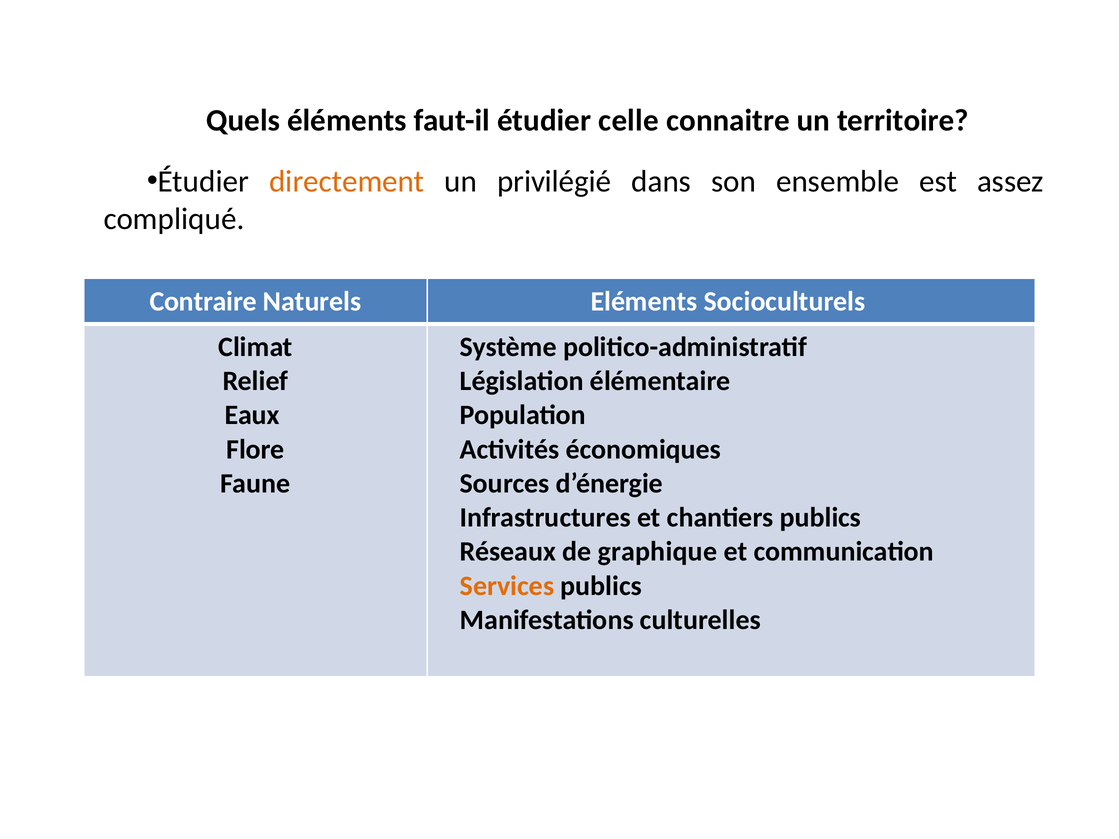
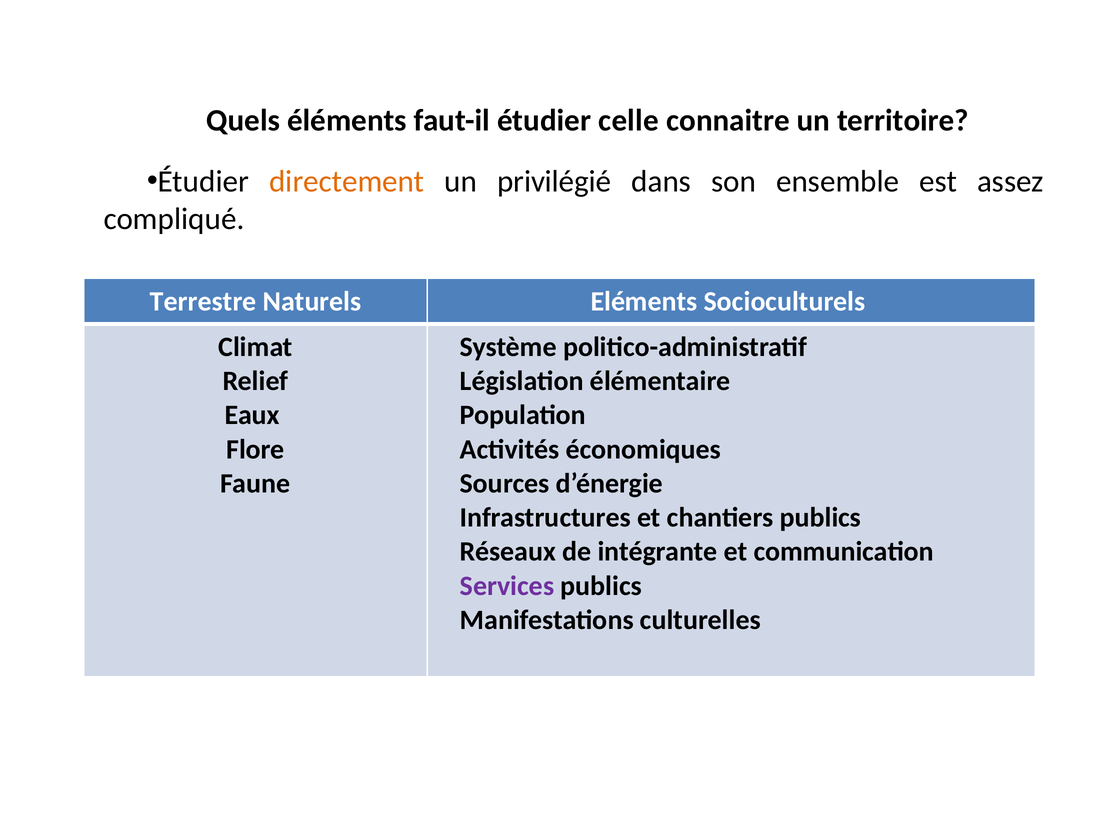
Contraire: Contraire -> Terrestre
graphique: graphique -> intégrante
Services colour: orange -> purple
